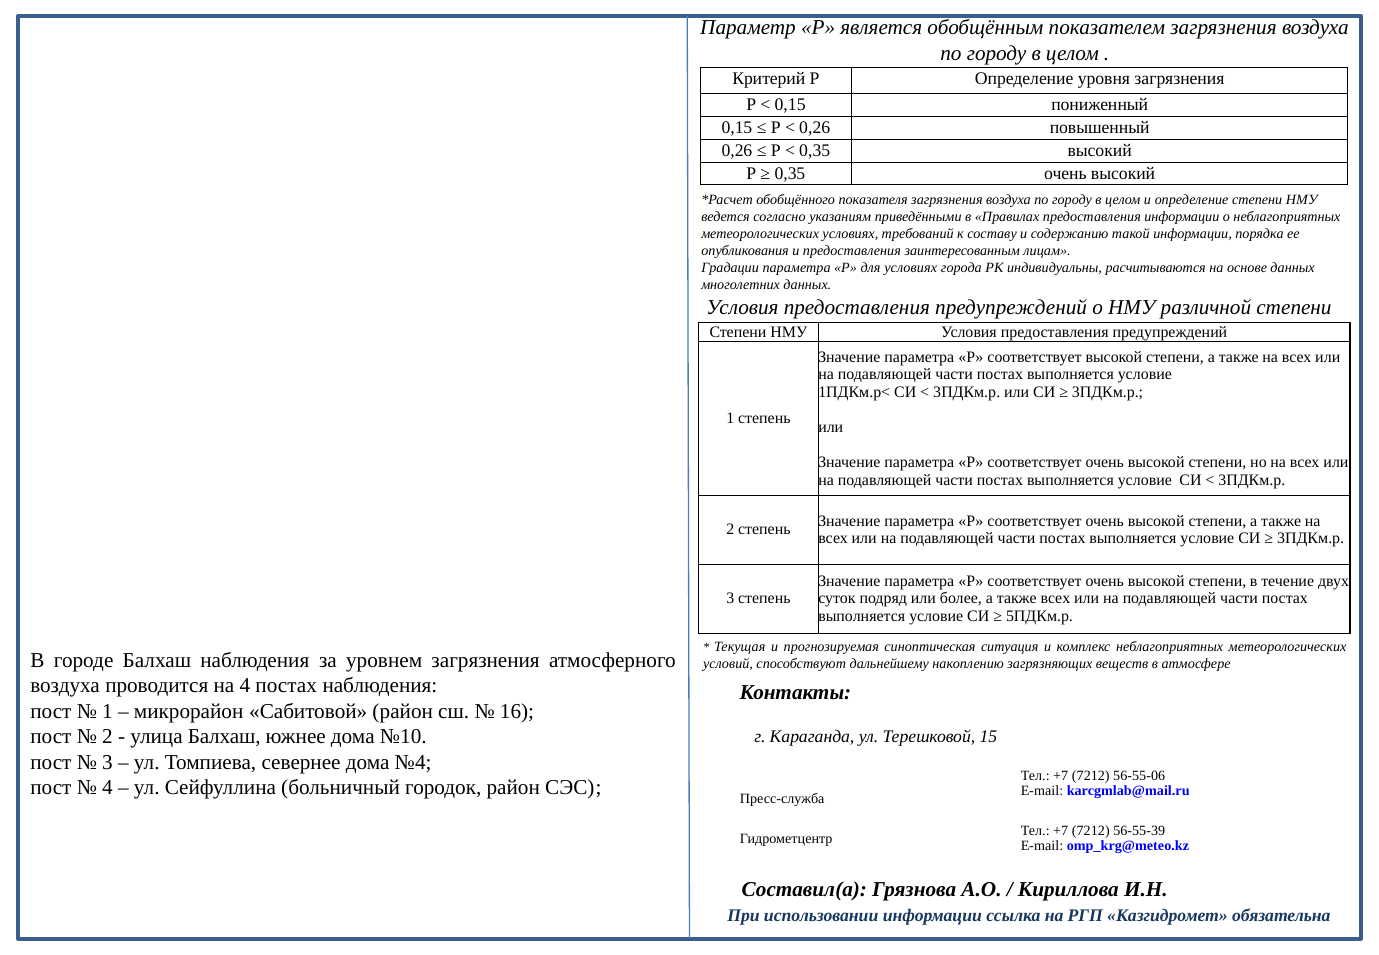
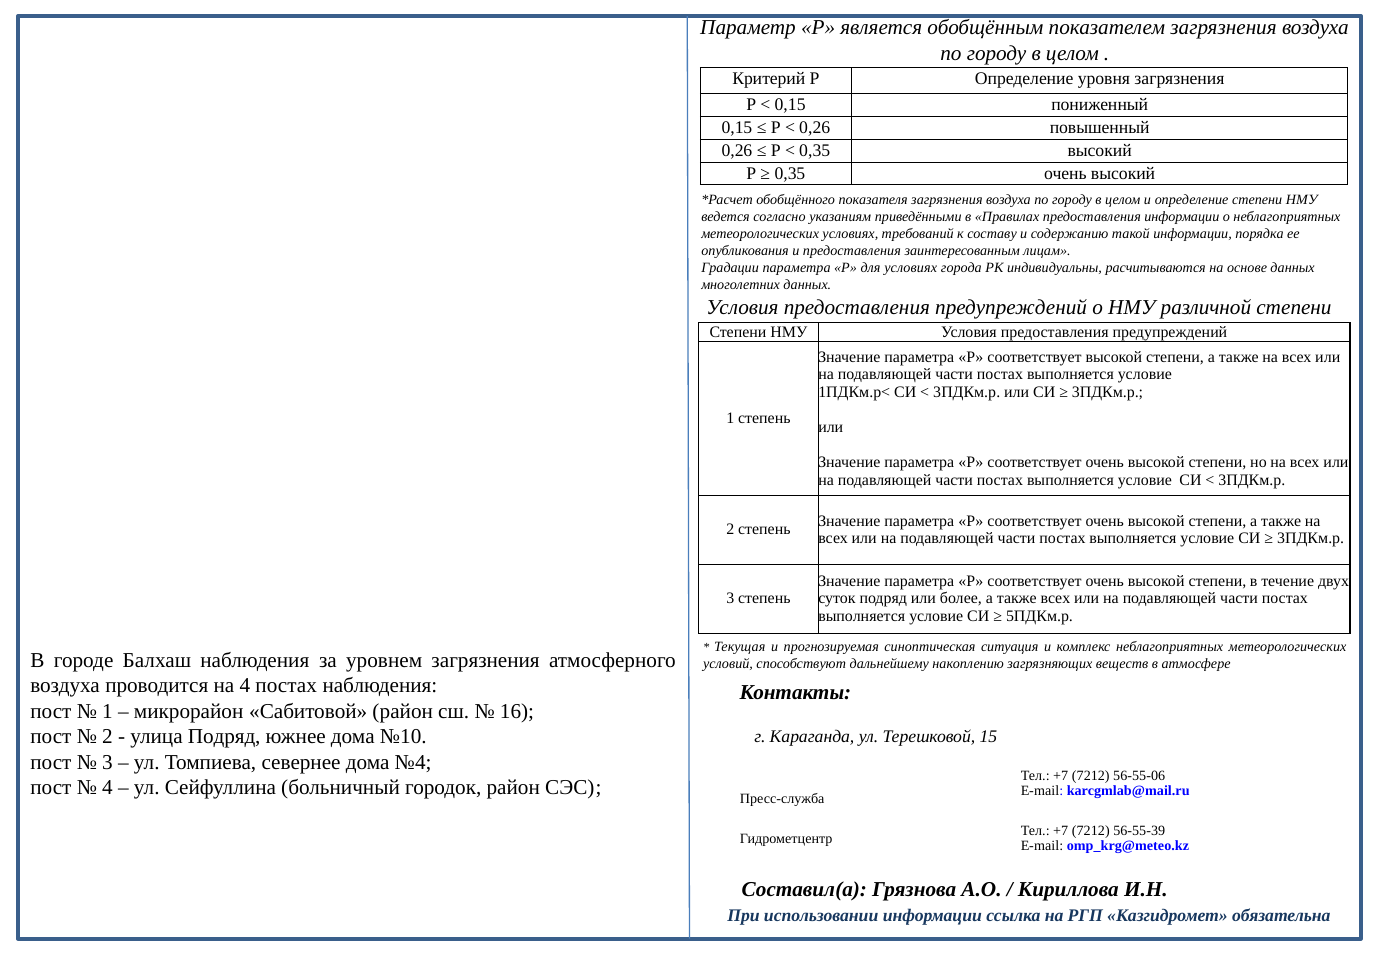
улица Балхаш: Балхаш -> Подряд
